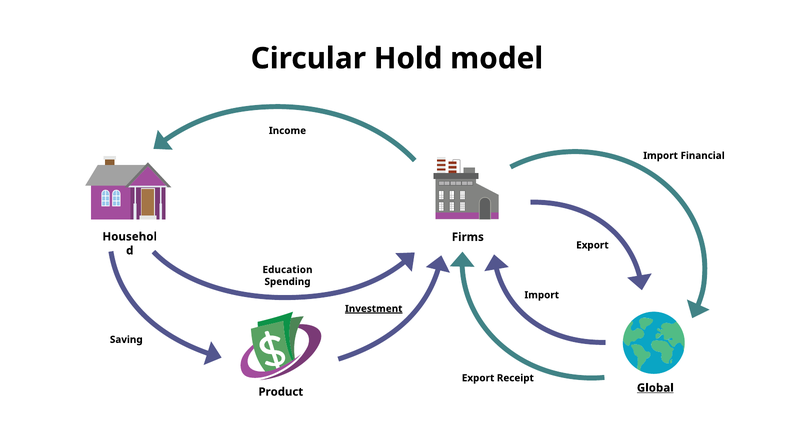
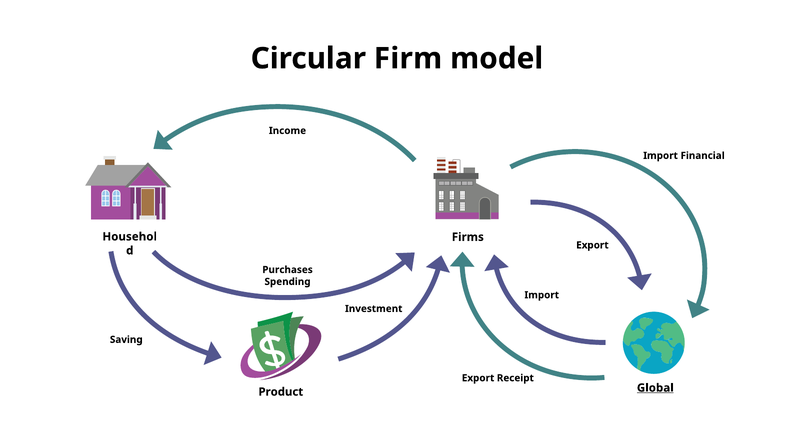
Hold: Hold -> Firm
Education: Education -> Purchases
Investment underline: present -> none
